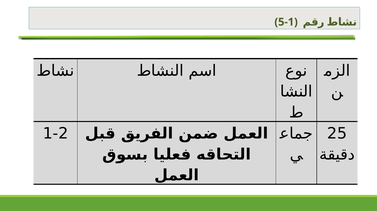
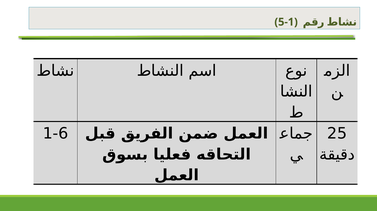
1-2: 1-2 -> 1-6
